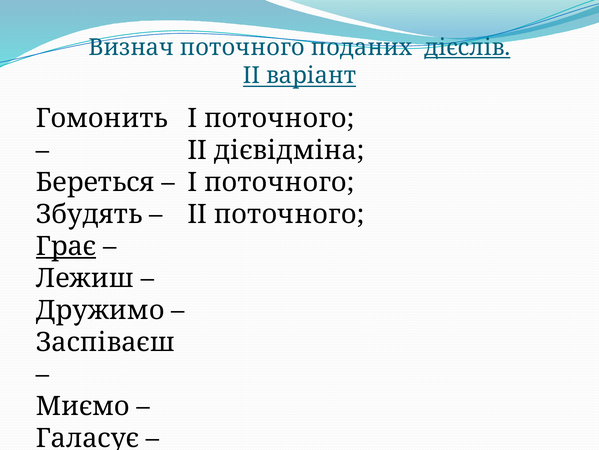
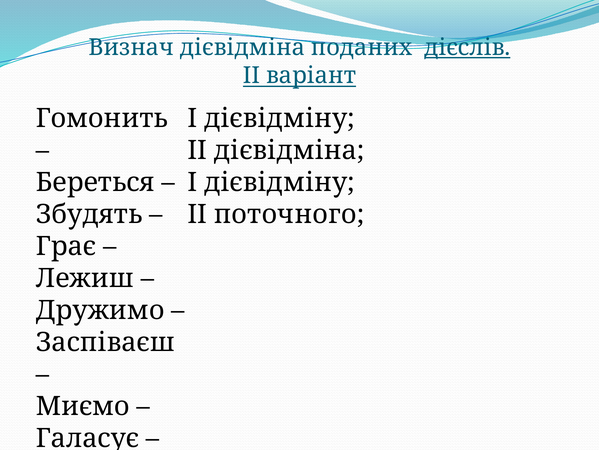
Визнач поточного: поточного -> дієвідміна
поточного at (279, 118): поточного -> дієвідміну
поточного at (279, 182): поточного -> дієвідміну
Грає underline: present -> none
